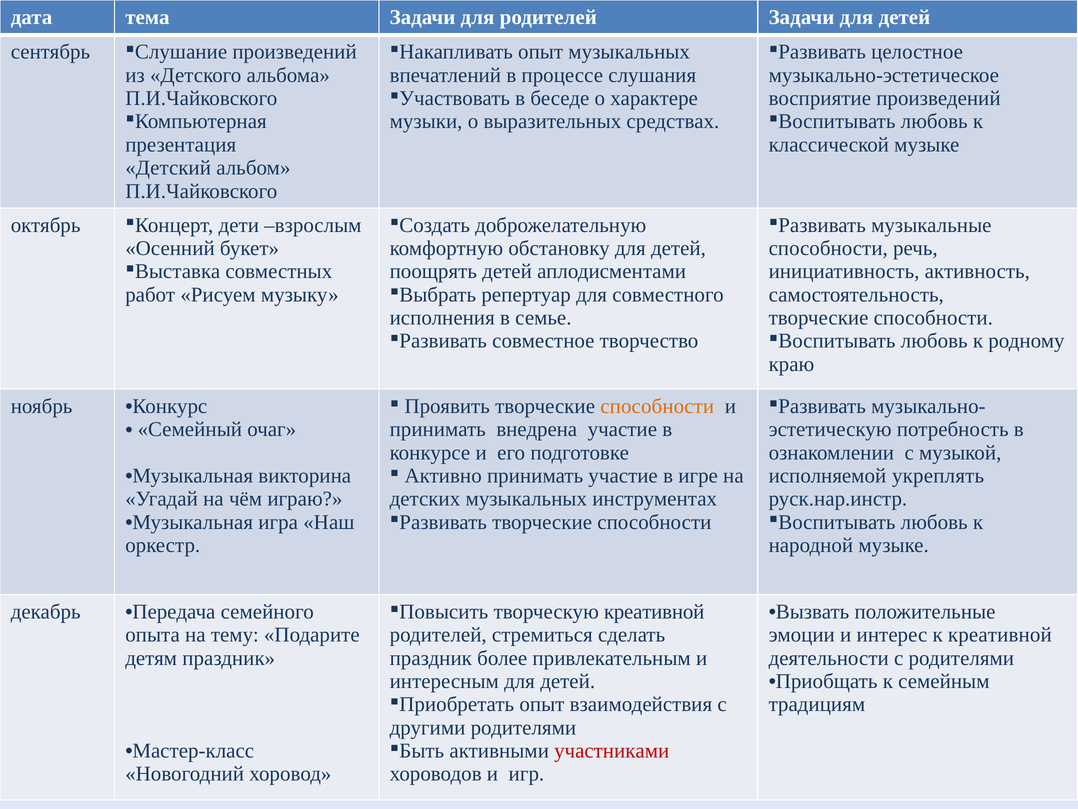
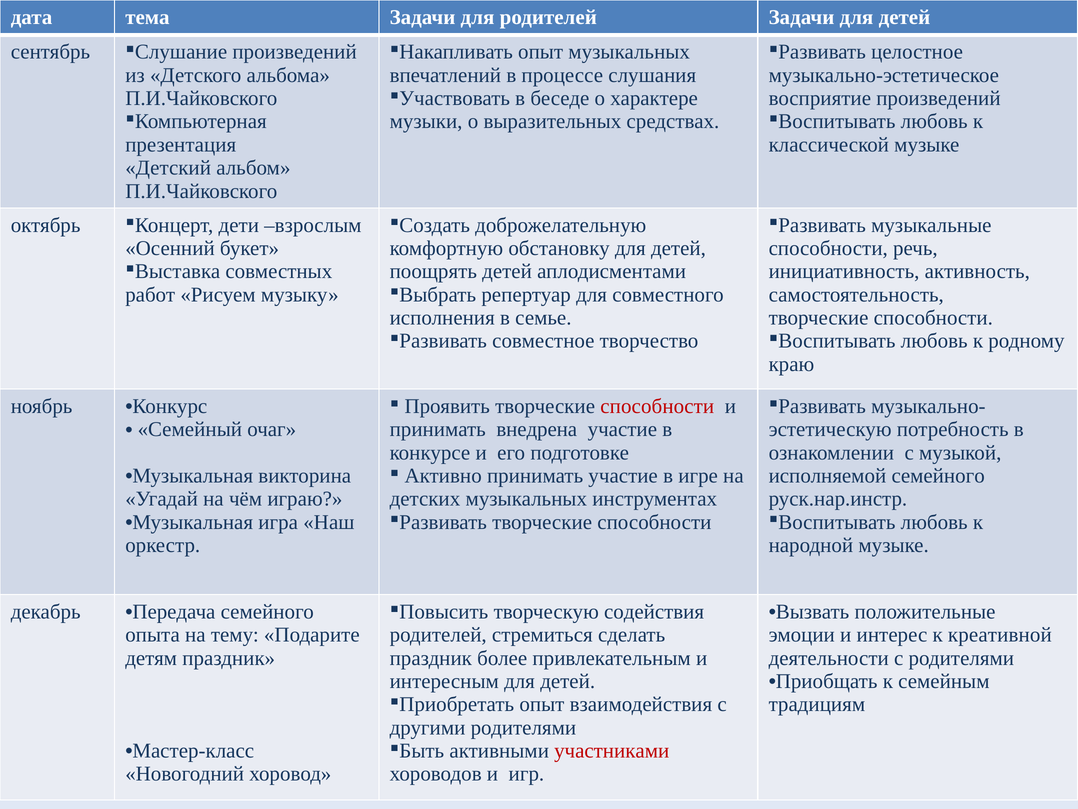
способности at (657, 406) colour: orange -> red
исполняемой укреплять: укреплять -> семейного
творческую креативной: креативной -> содействия
